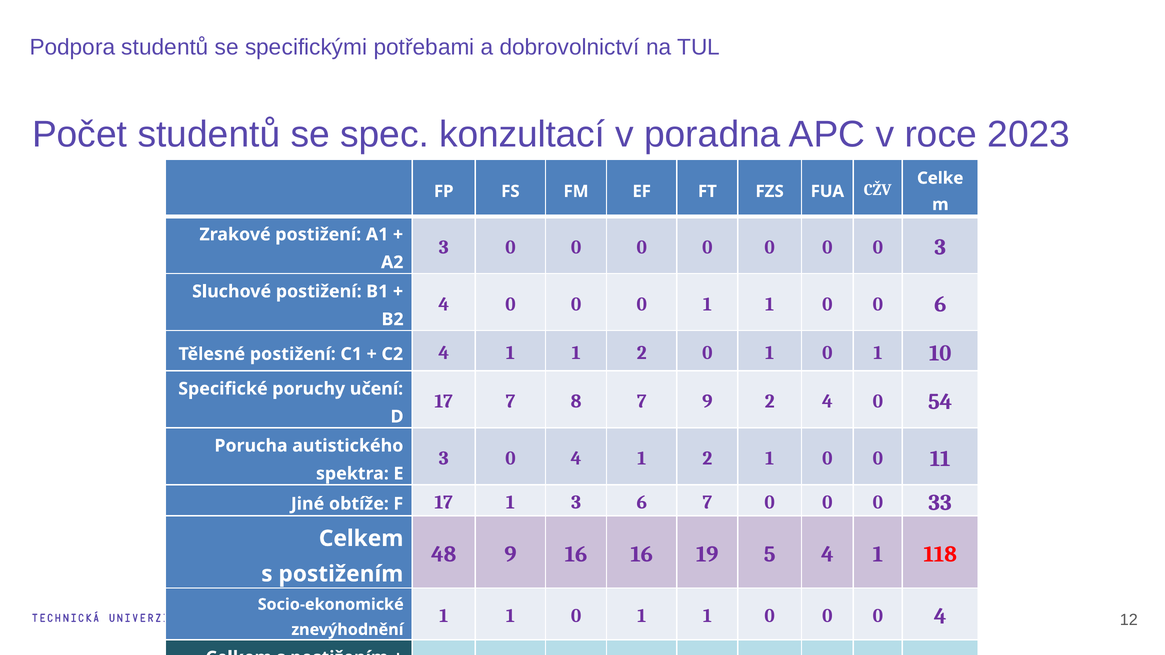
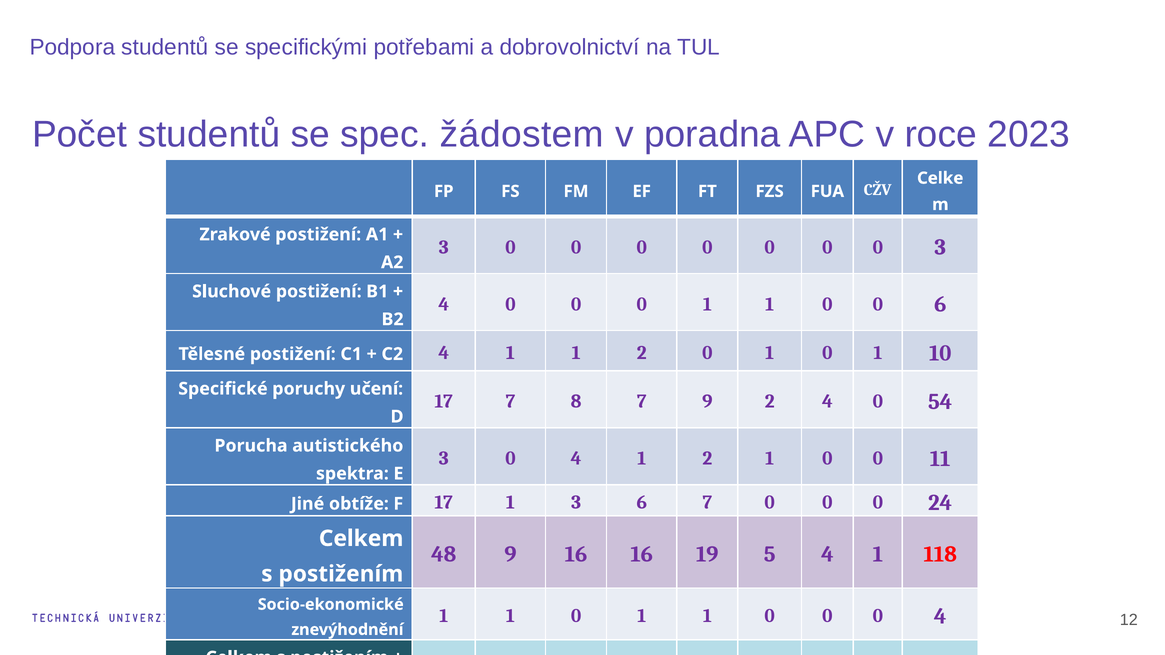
konzultací: konzultací -> žádostem
33: 33 -> 24
